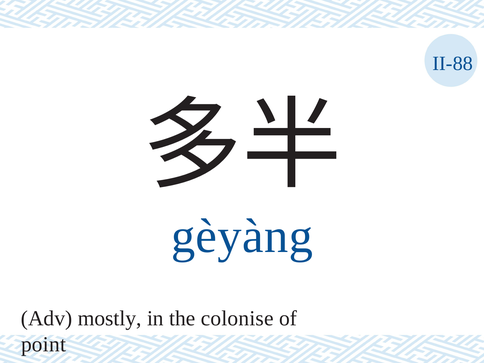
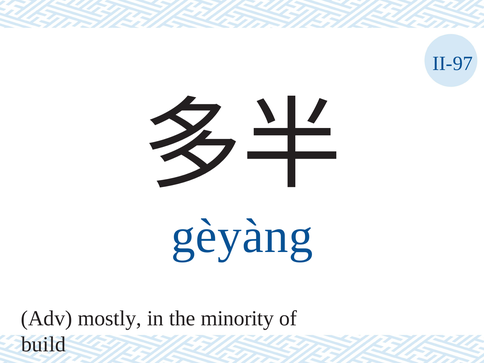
II-88: II-88 -> II-97
colonise: colonise -> minority
point: point -> build
